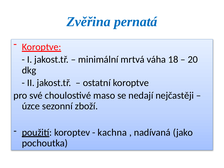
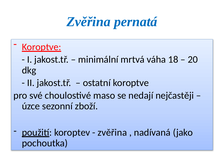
kachna at (112, 132): kachna -> zvěřina
